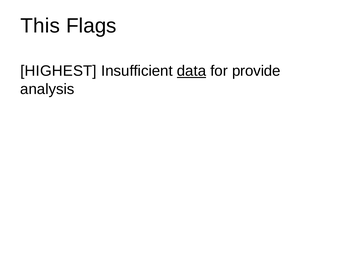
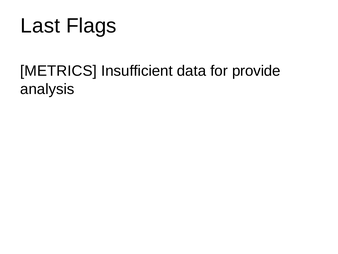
This: This -> Last
HIGHEST: HIGHEST -> METRICS
data underline: present -> none
